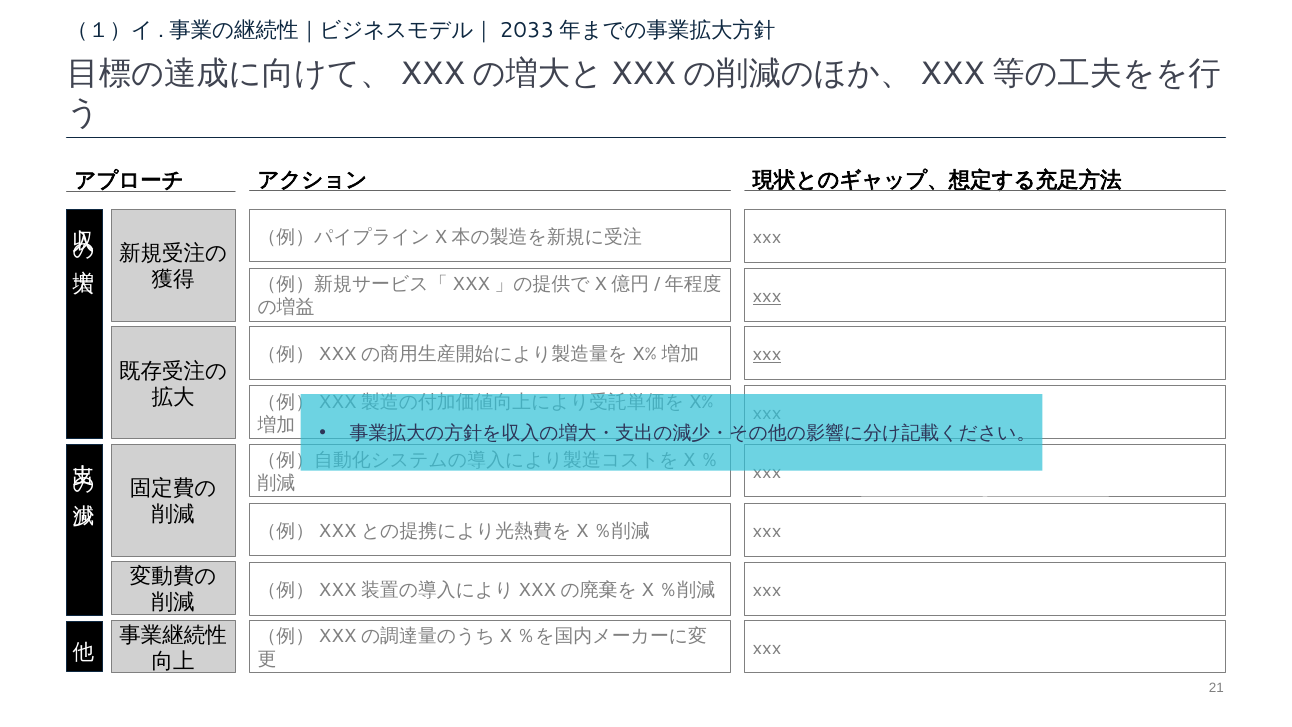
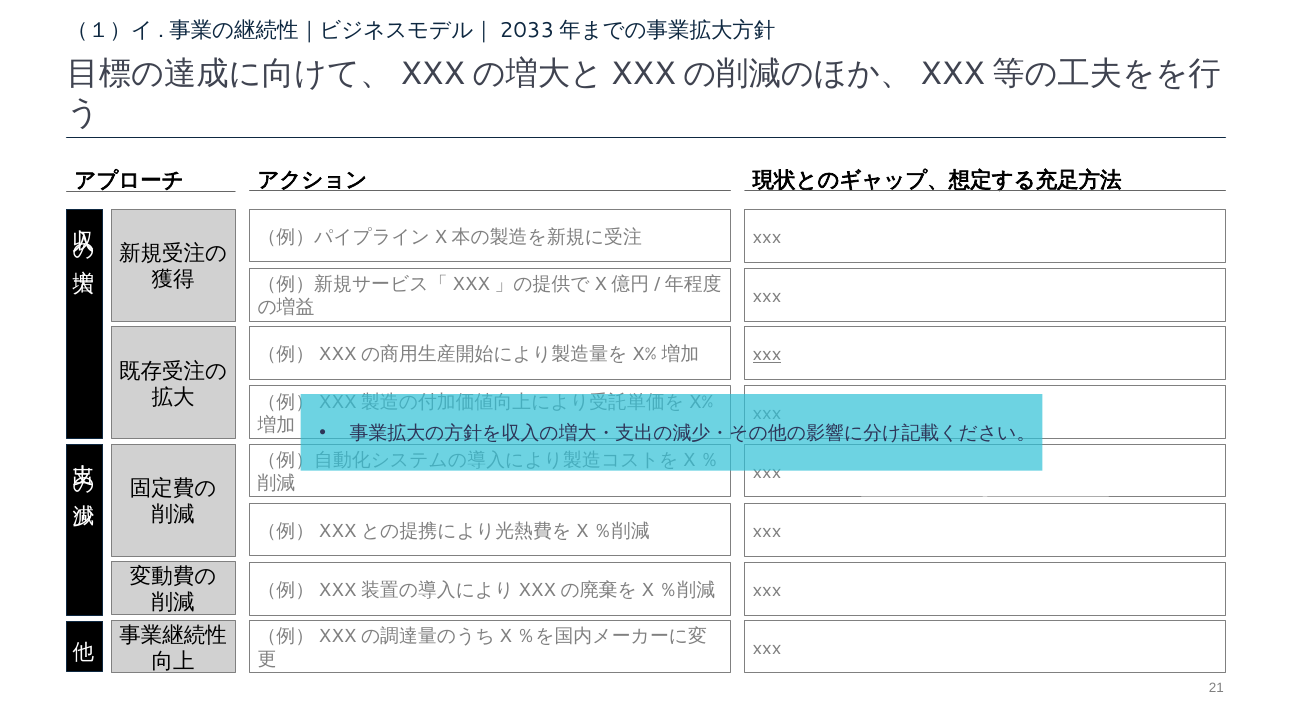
xxx at (767, 296) underline: present -> none
